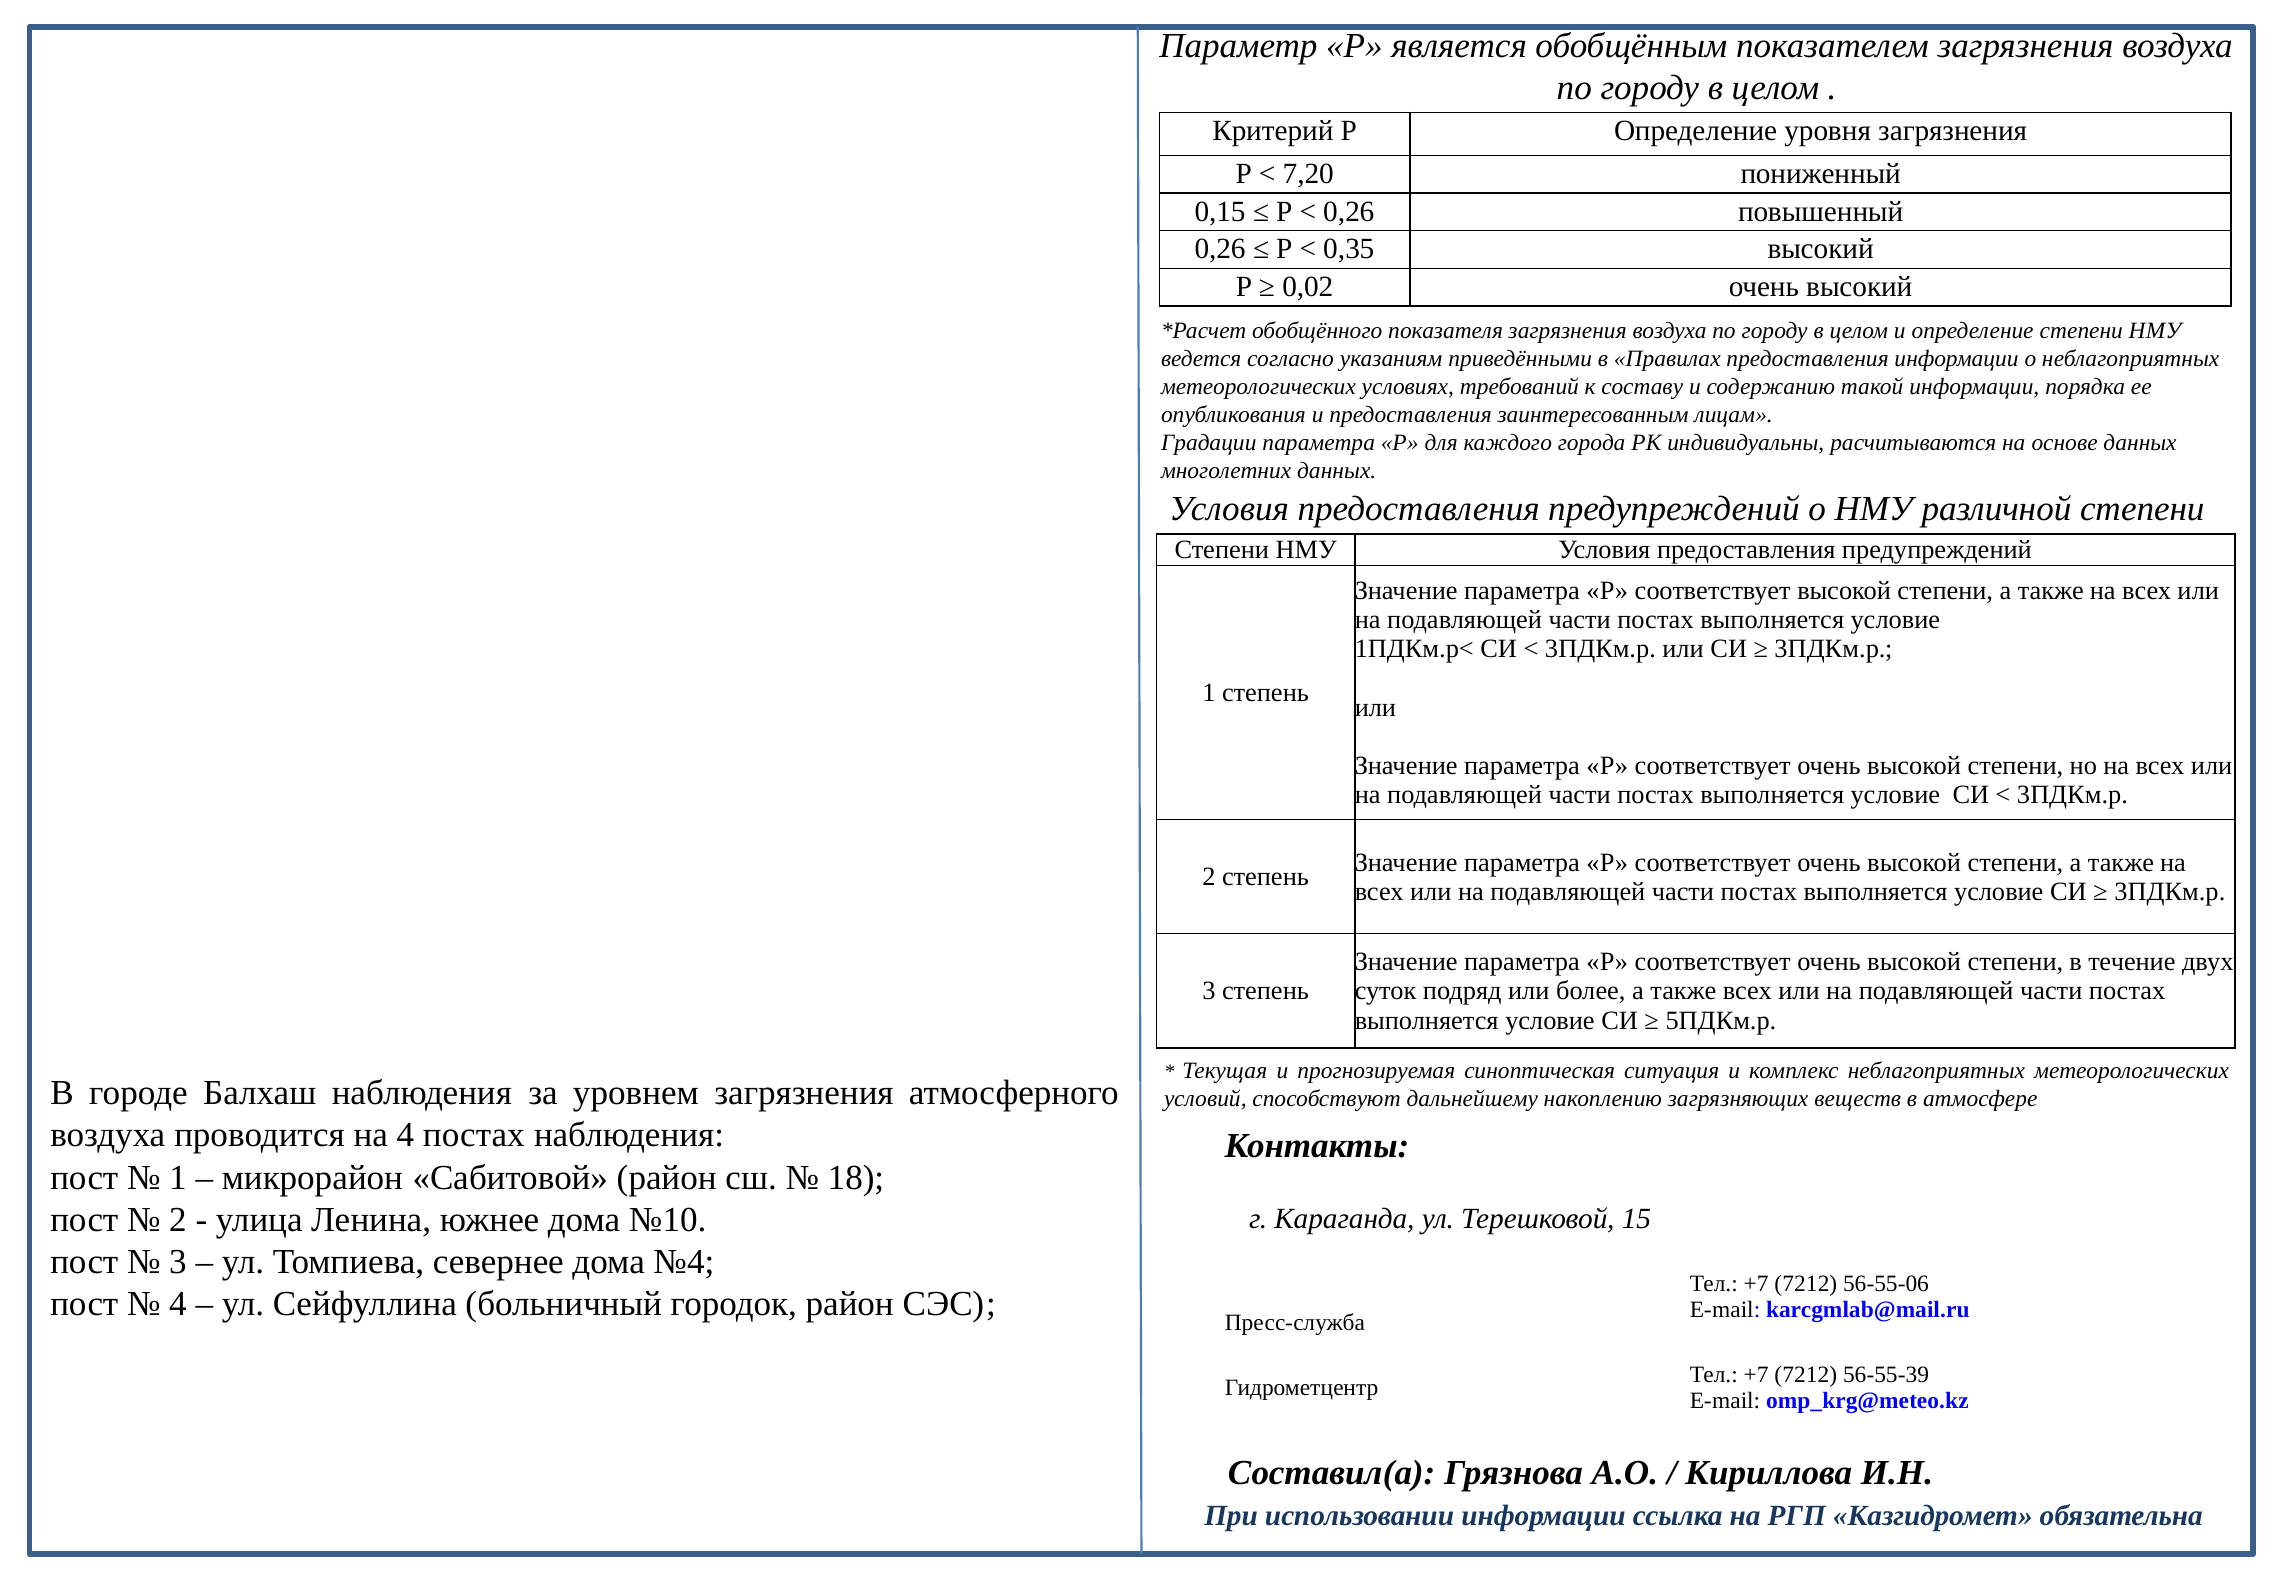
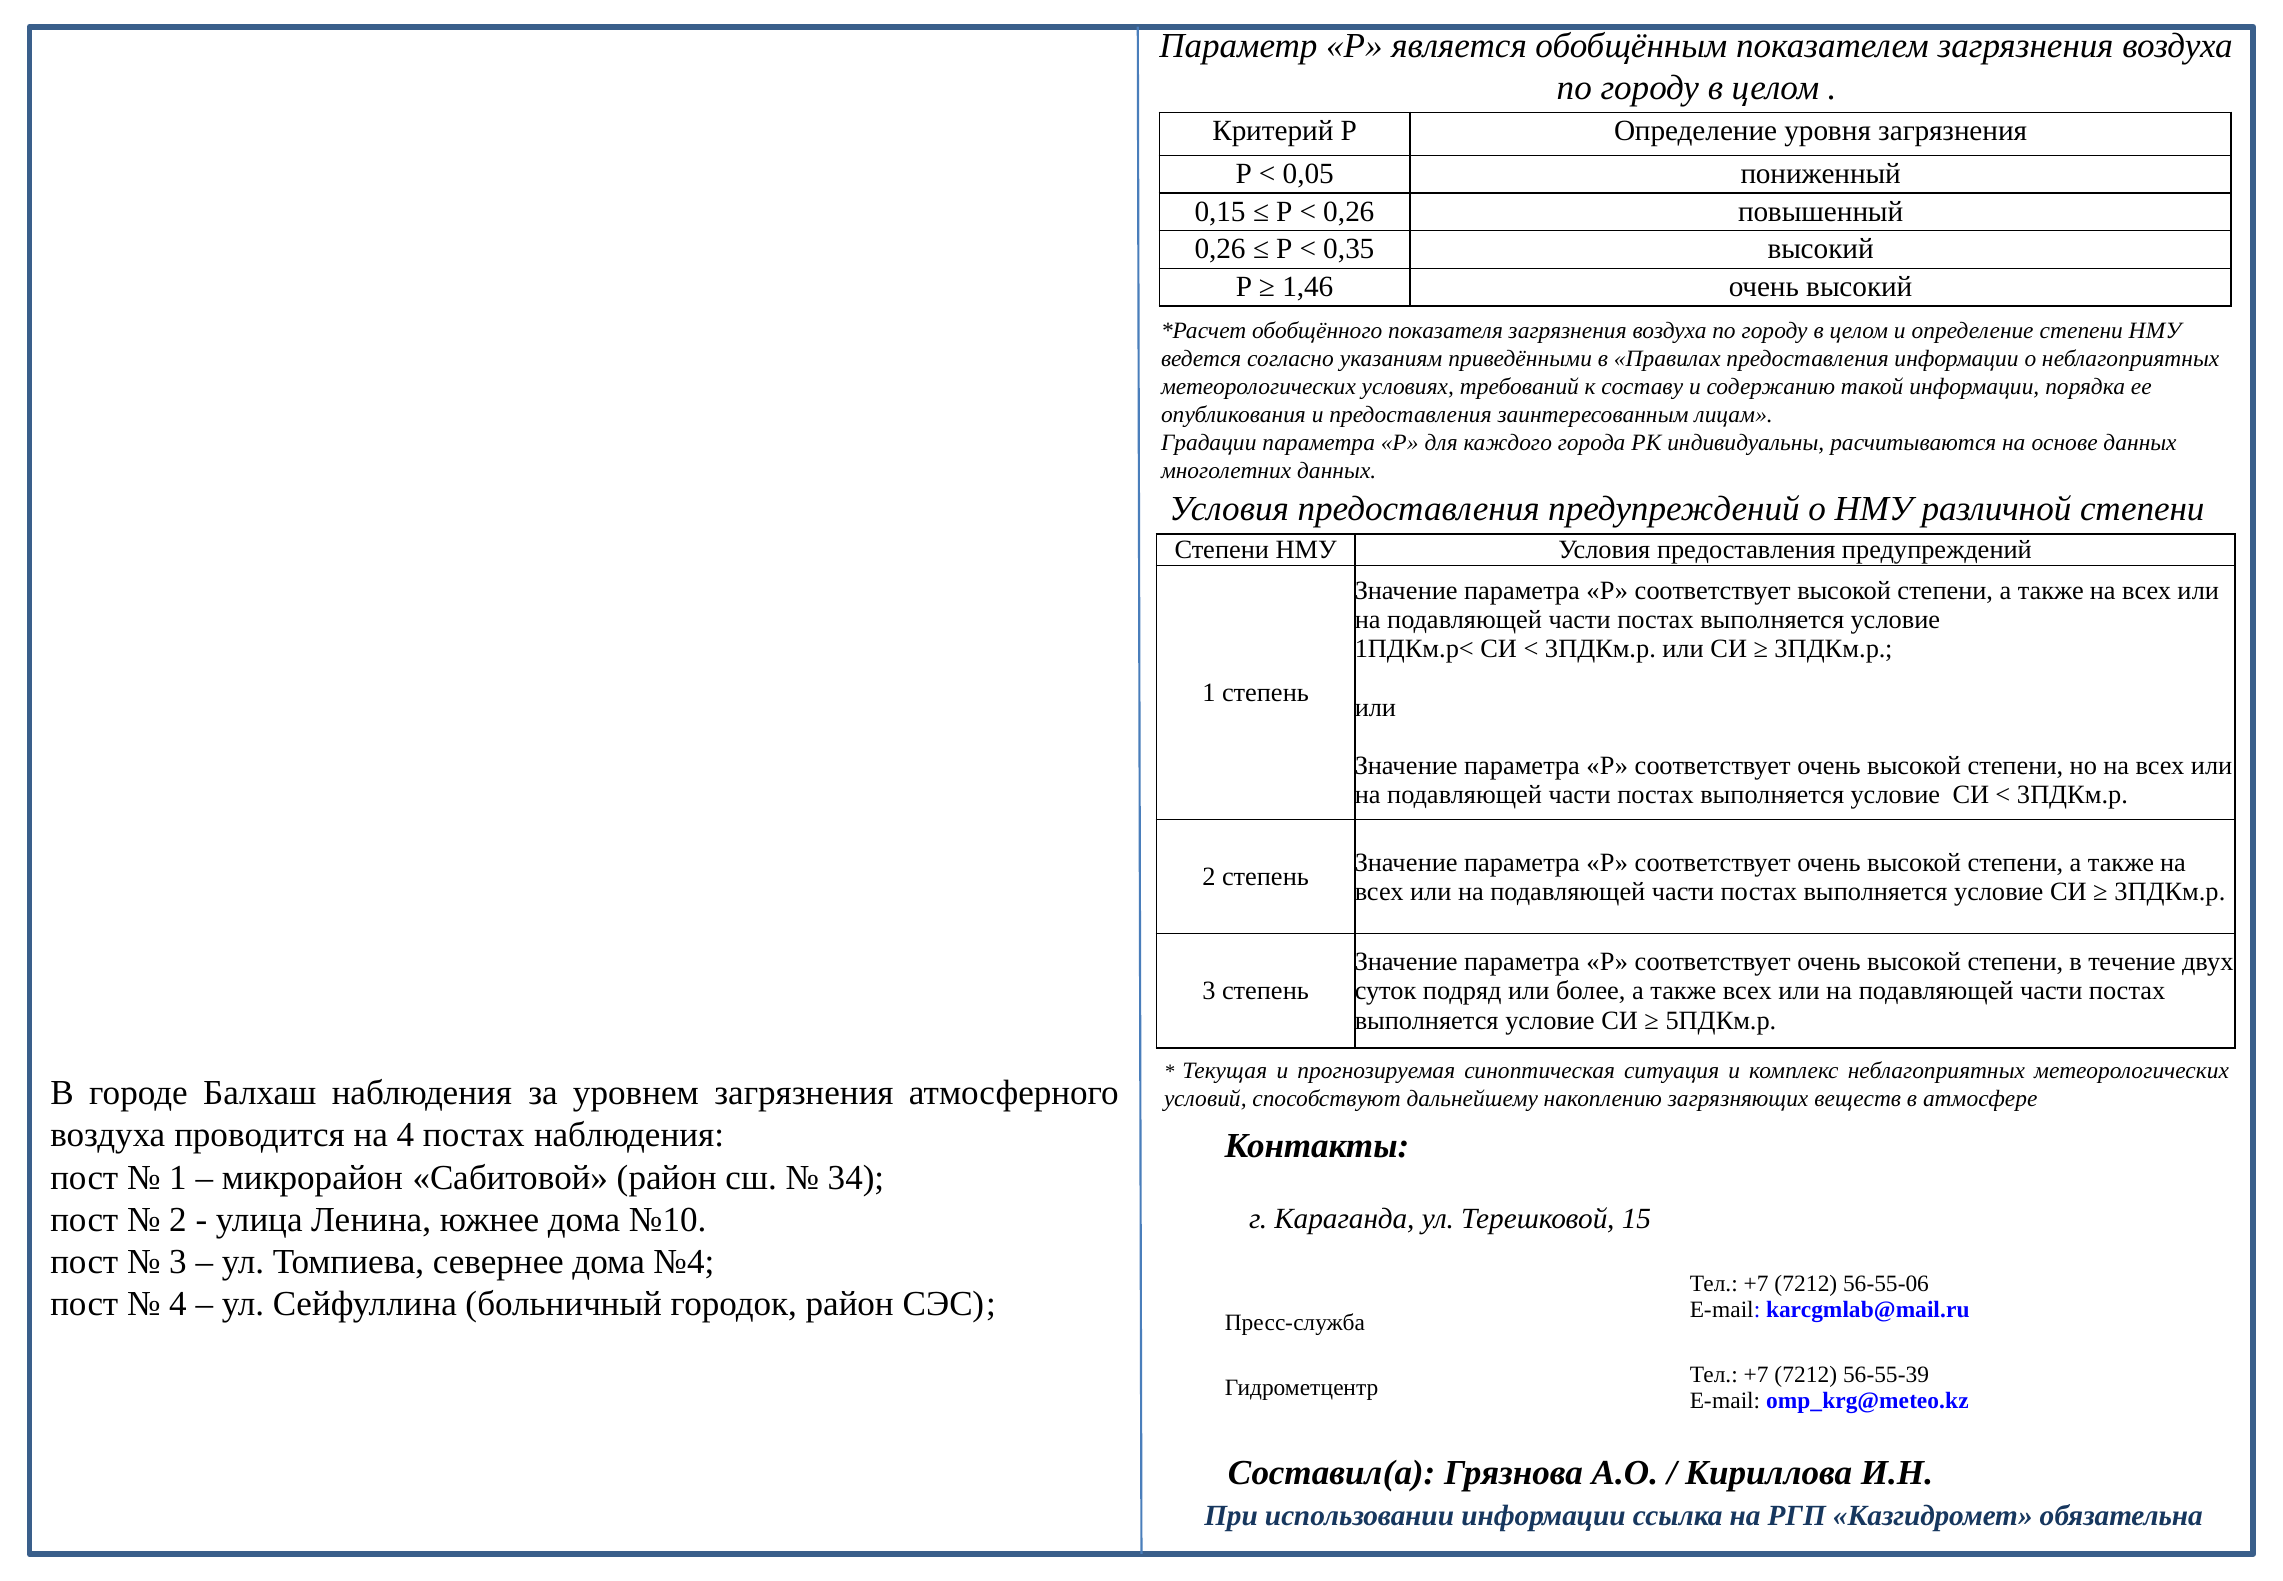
7,20: 7,20 -> 0,05
0,02: 0,02 -> 1,46
18: 18 -> 34
